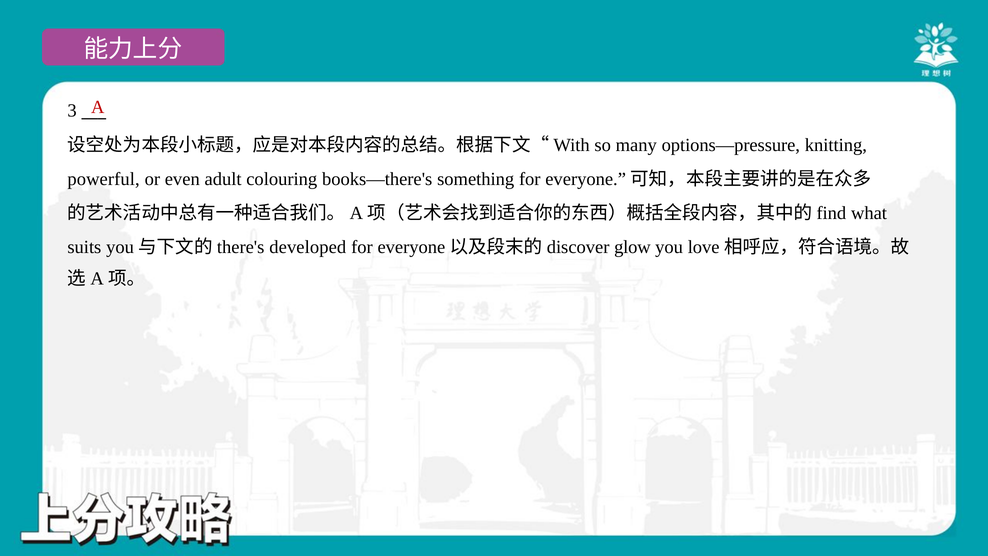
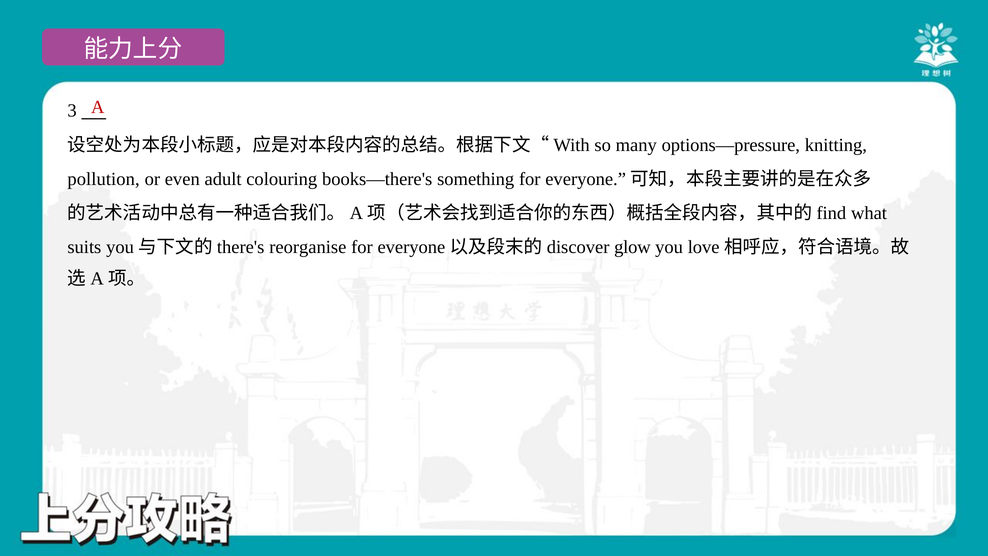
powerful: powerful -> pollution
developed: developed -> reorganise
